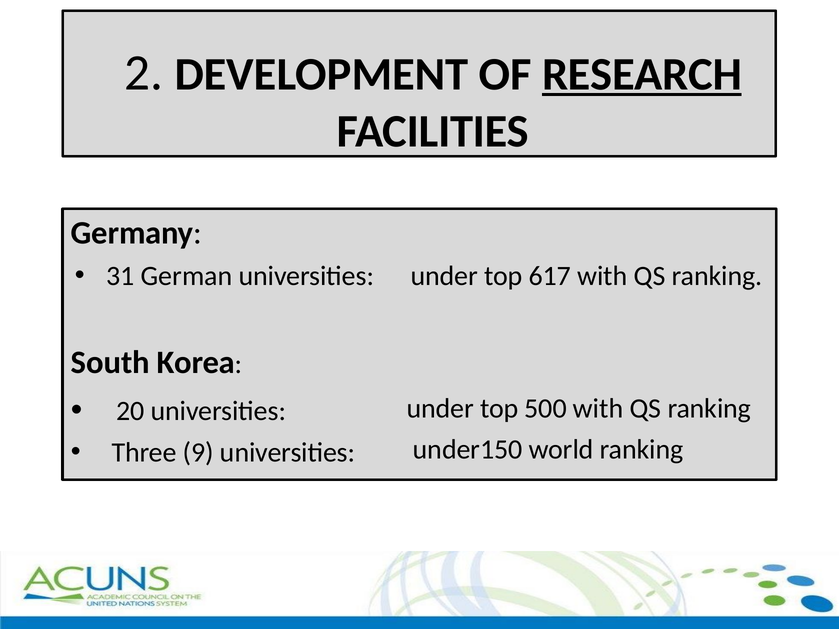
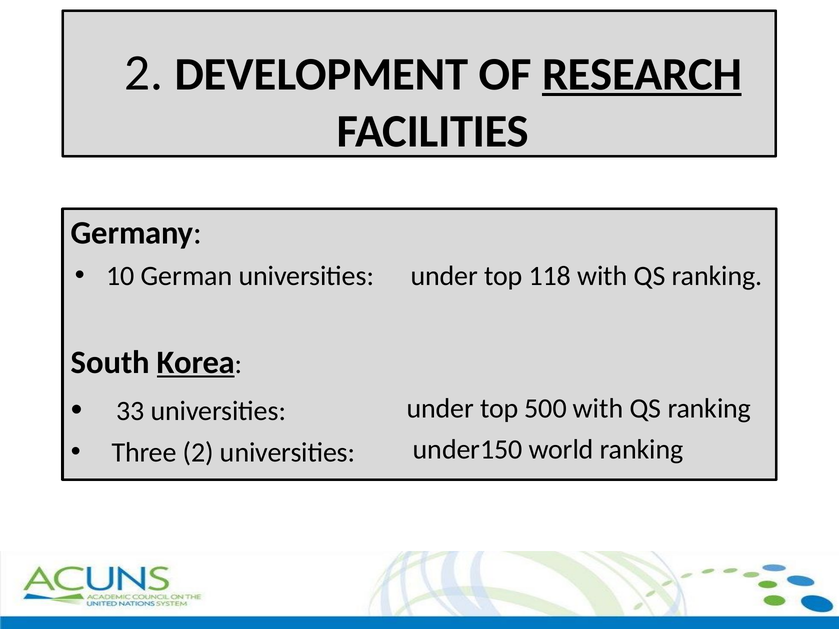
31: 31 -> 10
617: 617 -> 118
Korea underline: none -> present
20: 20 -> 33
Three 9: 9 -> 2
